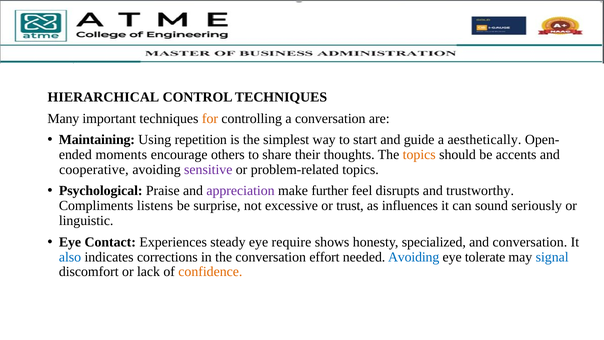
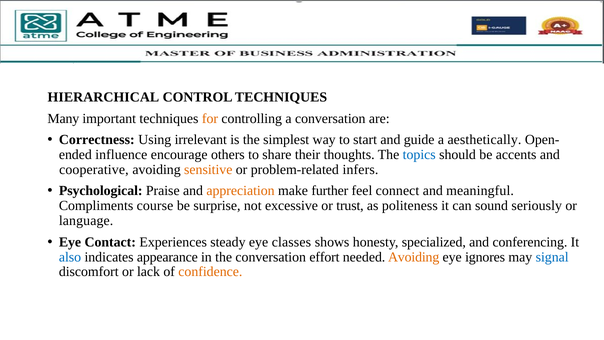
Maintaining: Maintaining -> Correctness
repetition: repetition -> irrelevant
moments: moments -> influence
topics at (419, 155) colour: orange -> blue
sensitive colour: purple -> orange
problem-related topics: topics -> infers
appreciation colour: purple -> orange
disrupts: disrupts -> connect
trustworthy: trustworthy -> meaningful
listens: listens -> course
influences: influences -> politeness
linguistic: linguistic -> language
require: require -> classes
and conversation: conversation -> conferencing
corrections: corrections -> appearance
Avoiding at (414, 257) colour: blue -> orange
tolerate: tolerate -> ignores
